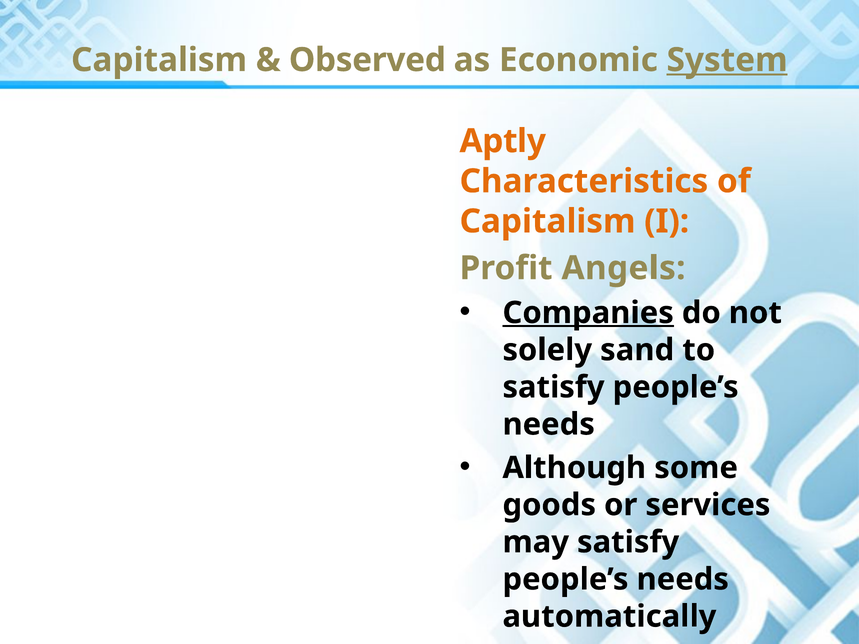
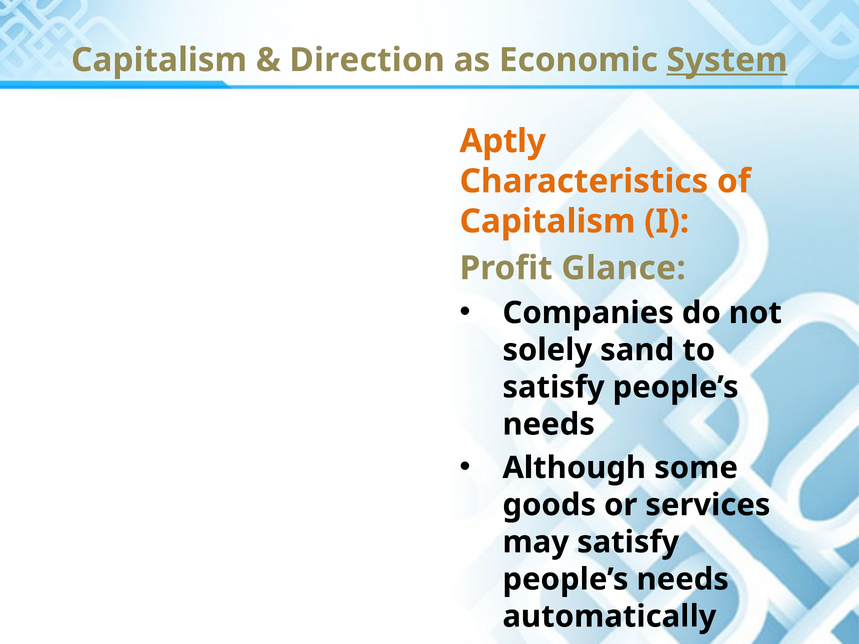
Observed: Observed -> Direction
Angels: Angels -> Glance
Companies underline: present -> none
